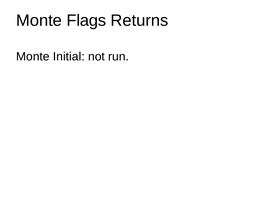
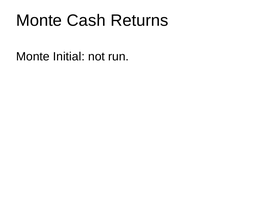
Flags: Flags -> Cash
